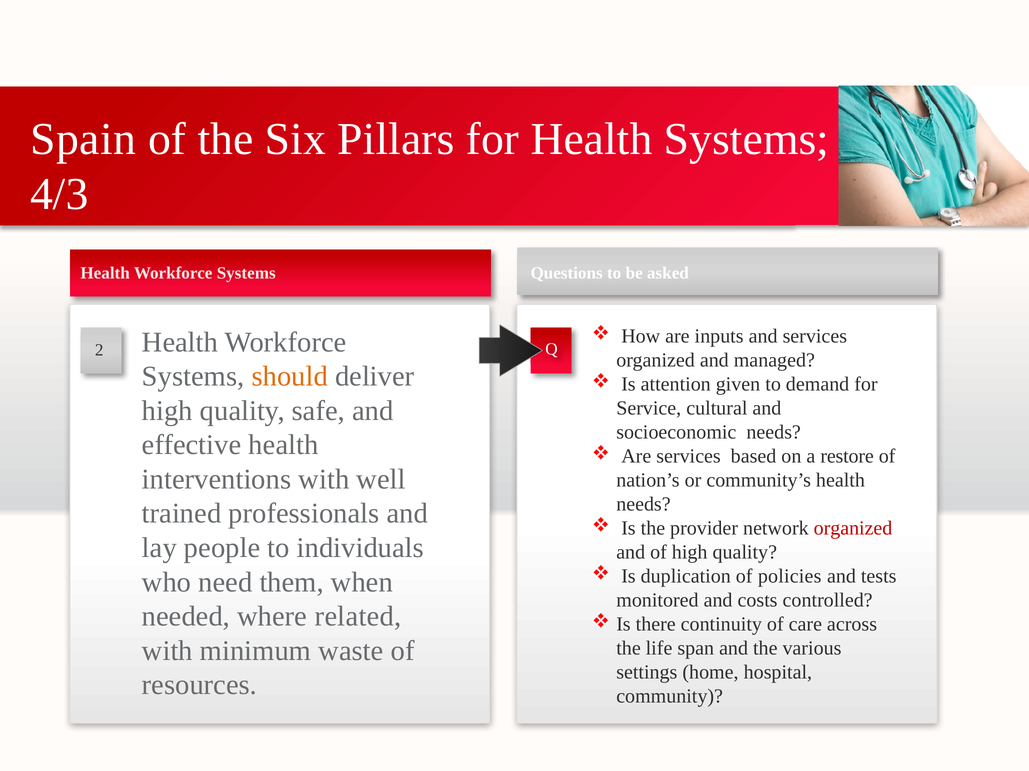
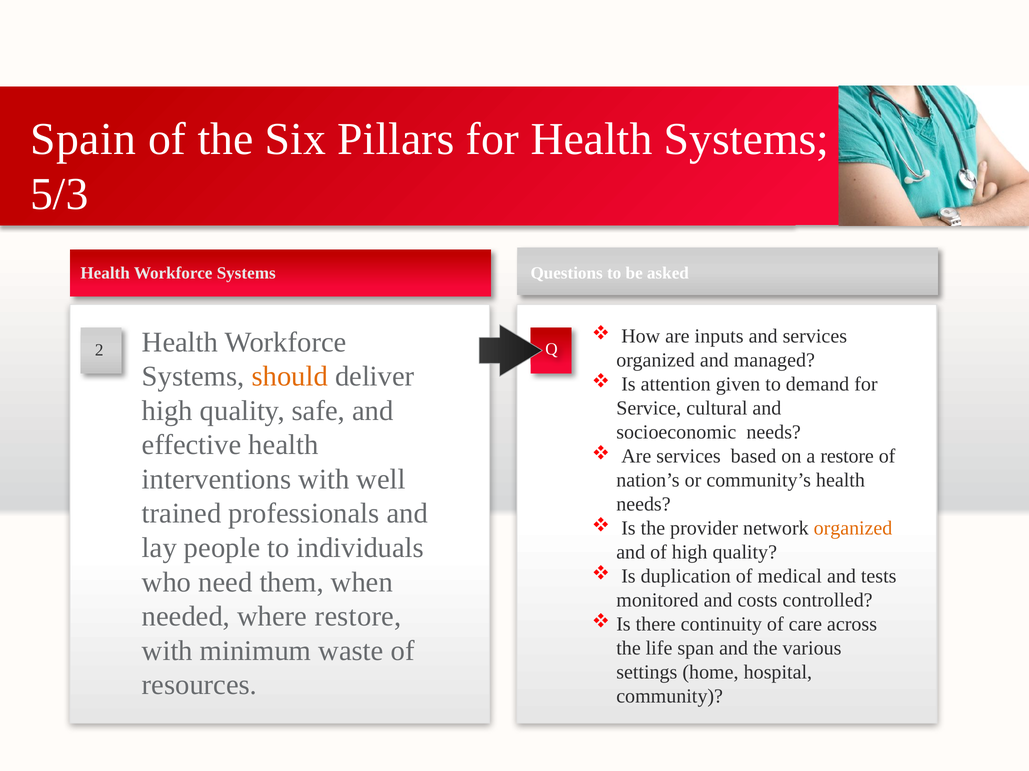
4/3: 4/3 -> 5/3
organized at (853, 529) colour: red -> orange
policies: policies -> medical
where related: related -> restore
